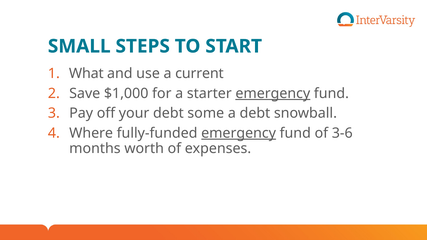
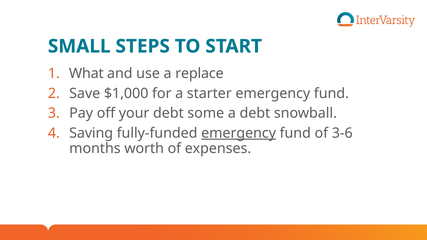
current: current -> replace
emergency at (273, 93) underline: present -> none
Where: Where -> Saving
